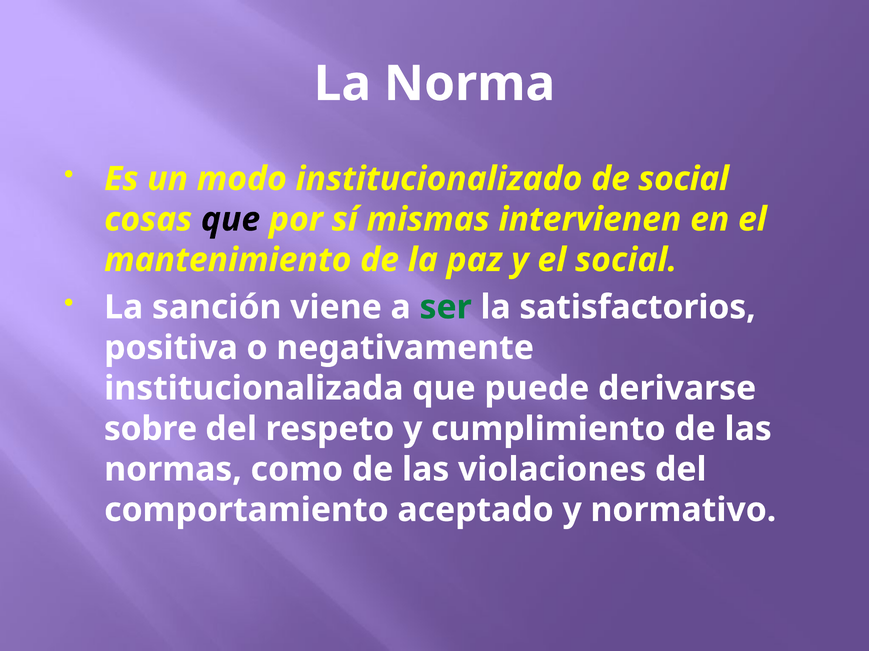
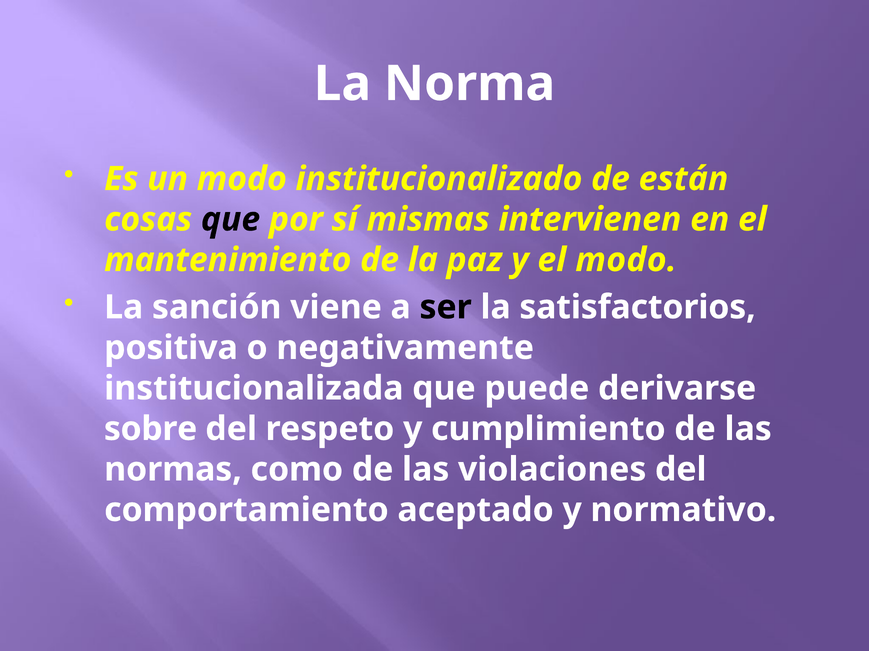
de social: social -> están
el social: social -> modo
ser colour: green -> black
